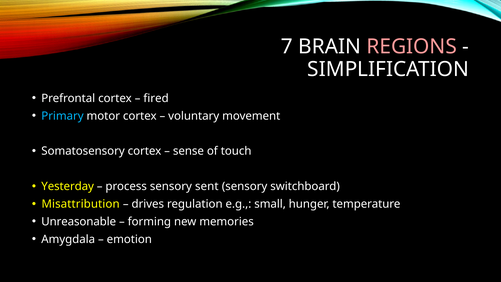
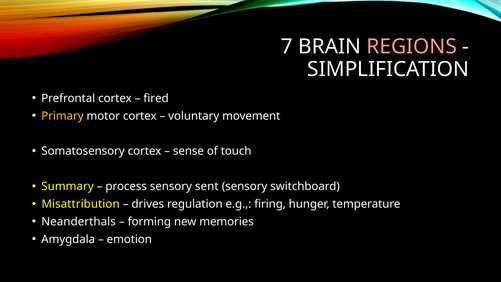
Primary colour: light blue -> yellow
Yesterday: Yesterday -> Summary
small: small -> firing
Unreasonable: Unreasonable -> Neanderthals
